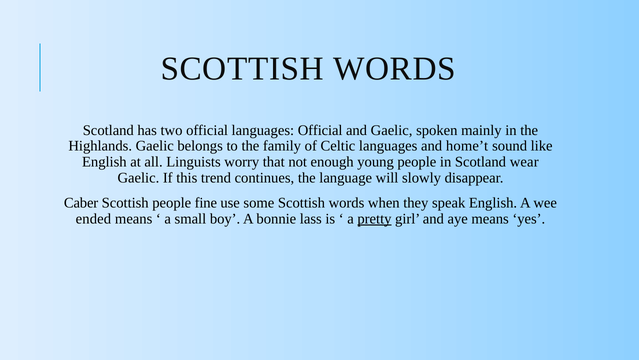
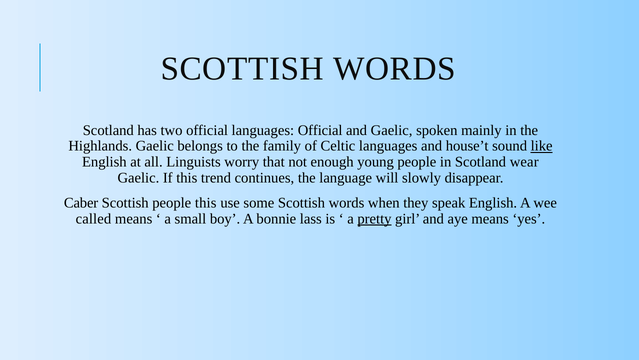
home’t: home’t -> house’t
like underline: none -> present
people fine: fine -> this
ended: ended -> called
